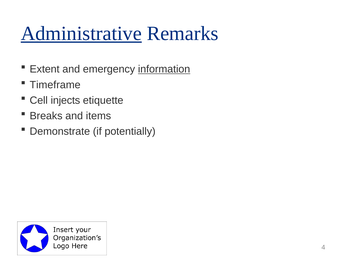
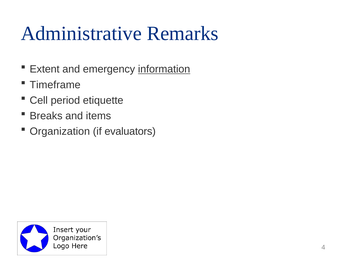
Administrative underline: present -> none
injects: injects -> period
Demonstrate: Demonstrate -> Organization
potentially: potentially -> evaluators
